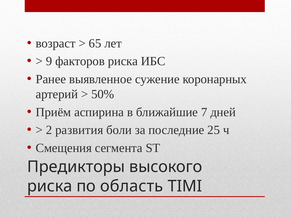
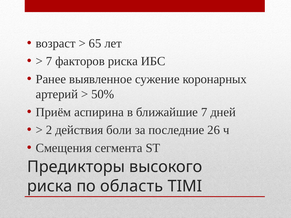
9 at (49, 61): 9 -> 7
развития: развития -> действия
25: 25 -> 26
